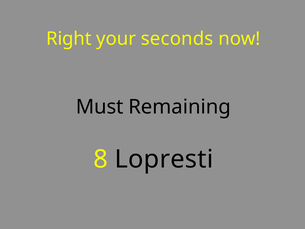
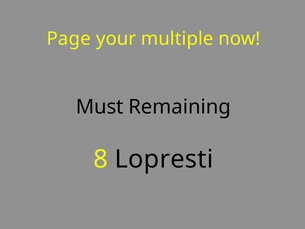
Right: Right -> Page
seconds: seconds -> multiple
